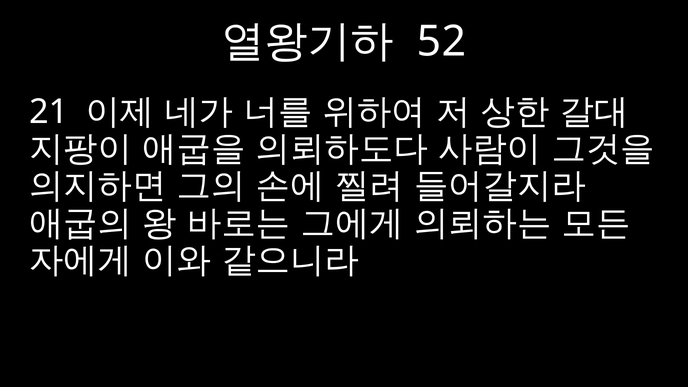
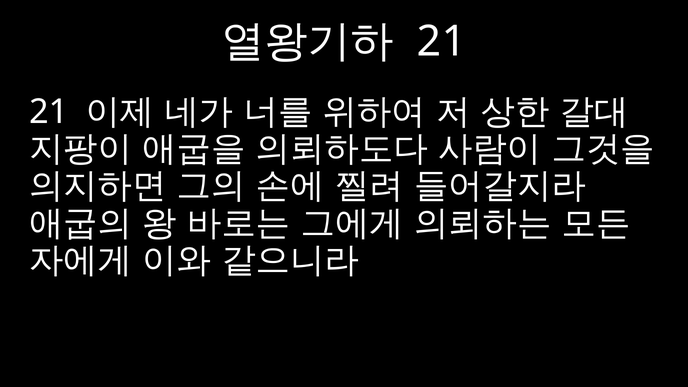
52 at (442, 41): 52 -> 21
